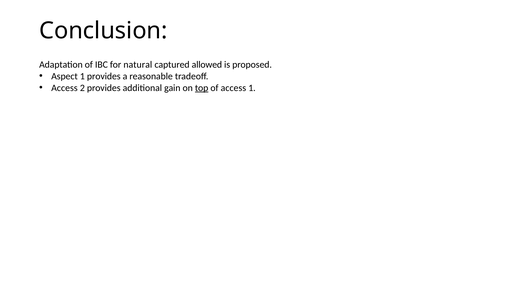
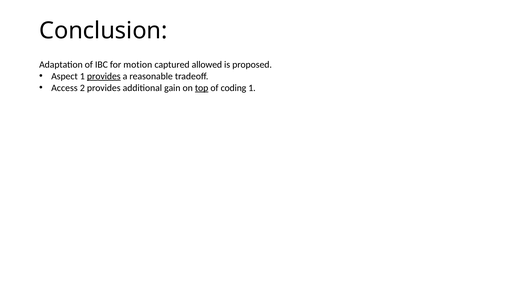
natural: natural -> motion
provides at (104, 76) underline: none -> present
of access: access -> coding
